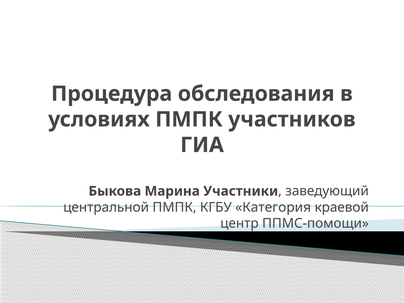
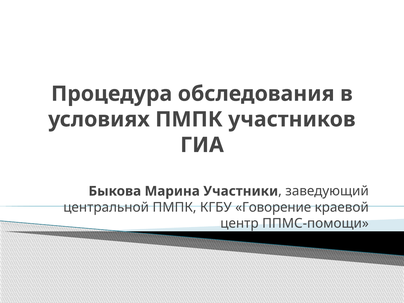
Категория: Категория -> Говорение
